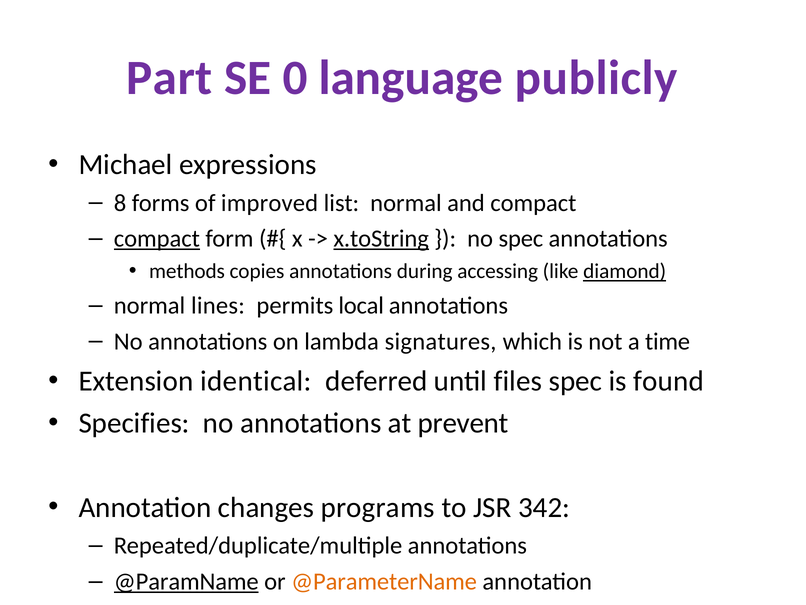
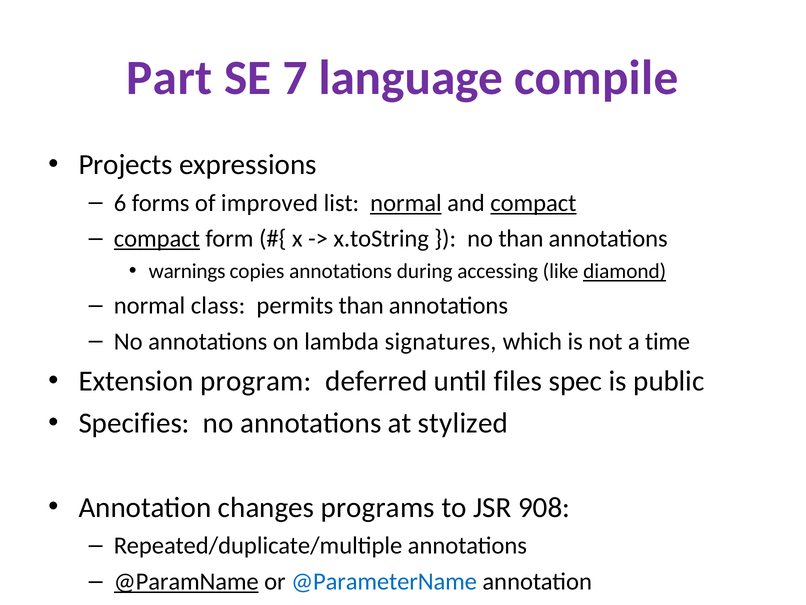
0: 0 -> 7
publicly: publicly -> compile
Michael: Michael -> Projects
8: 8 -> 6
normal at (406, 203) underline: none -> present
compact at (533, 203) underline: none -> present
x.toString underline: present -> none
no spec: spec -> than
methods: methods -> warnings
lines: lines -> class
permits local: local -> than
identical: identical -> program
found: found -> public
prevent: prevent -> stylized
342: 342 -> 908
@ParameterName colour: orange -> blue
